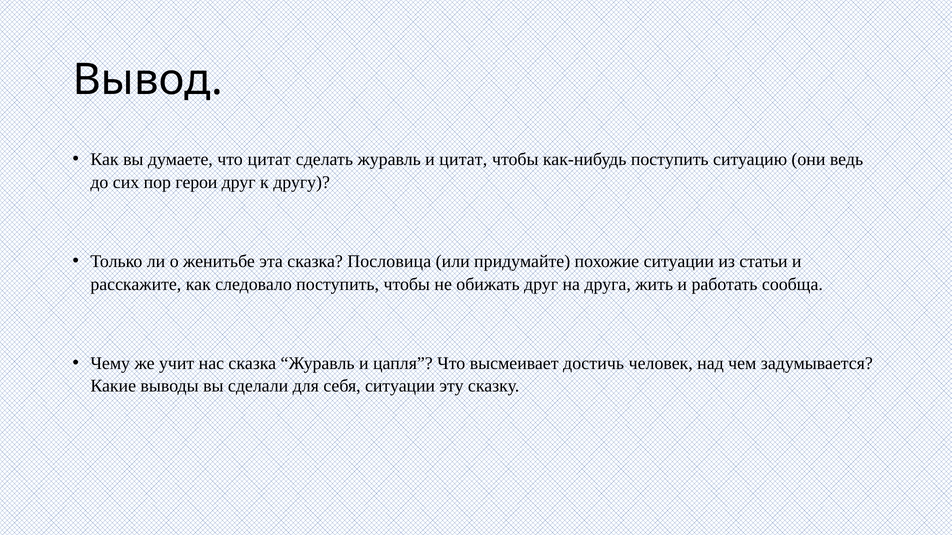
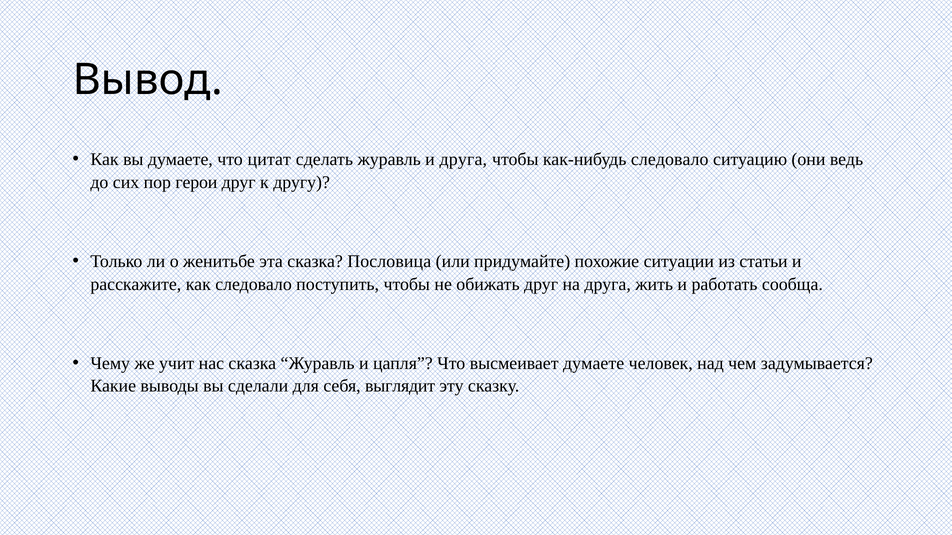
и цитат: цитат -> друга
как-нибудь поступить: поступить -> следовало
высмеивает достичь: достичь -> думаете
себя ситуации: ситуации -> выглядит
